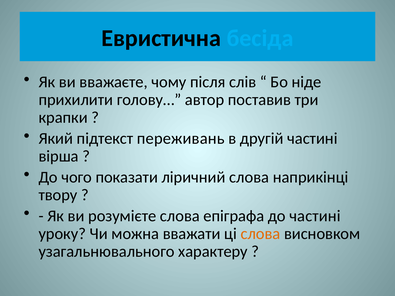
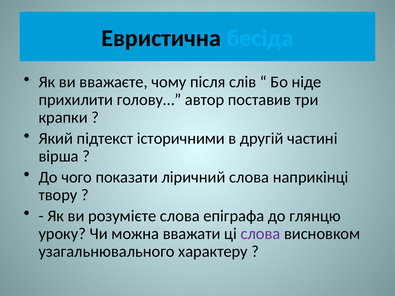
переживань: переживань -> історичними
до частині: частині -> глянцю
слова at (260, 234) colour: orange -> purple
